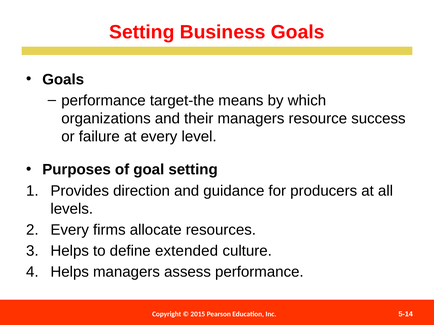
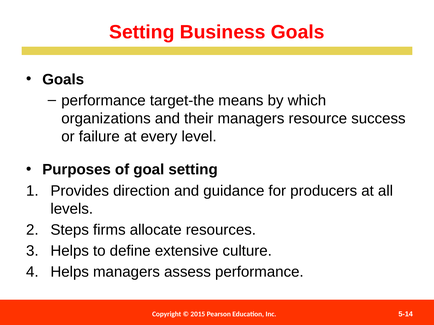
Every at (70, 230): Every -> Steps
extended: extended -> extensive
